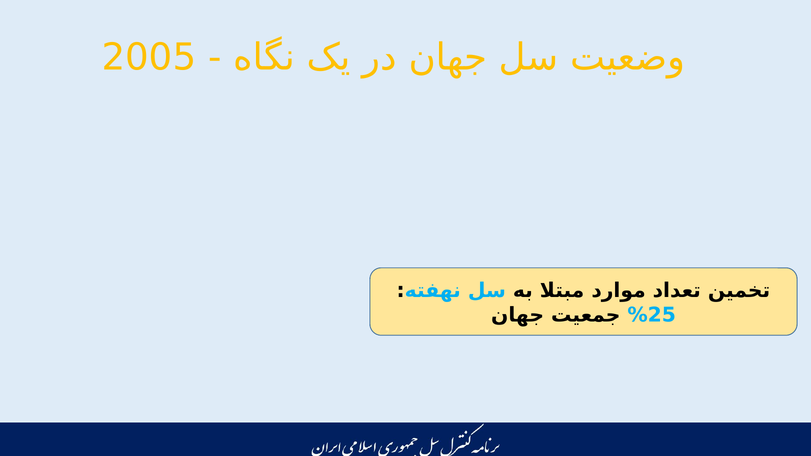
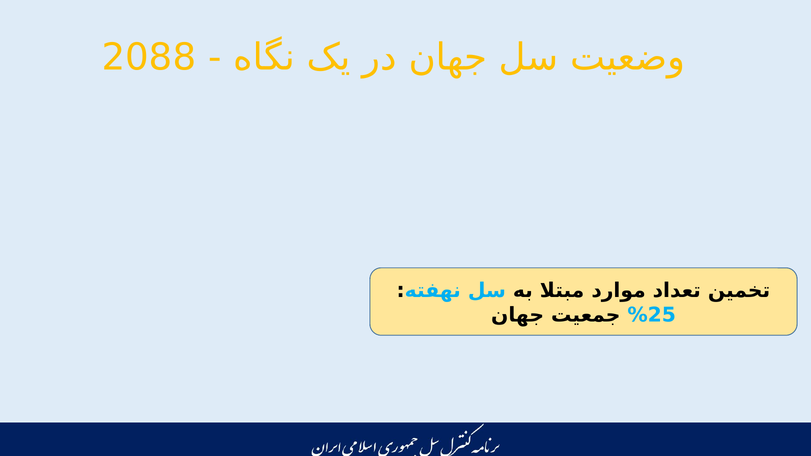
2005: 2005 -> 2088
